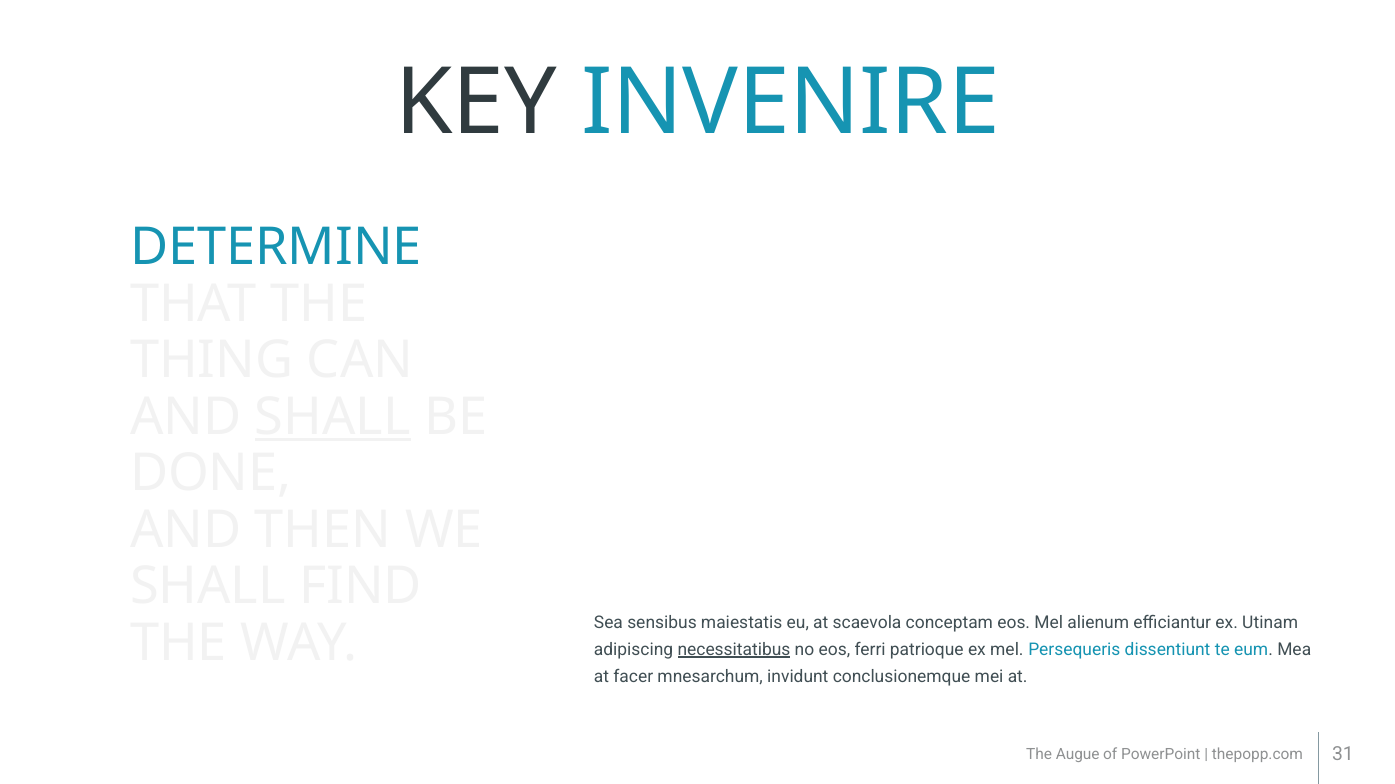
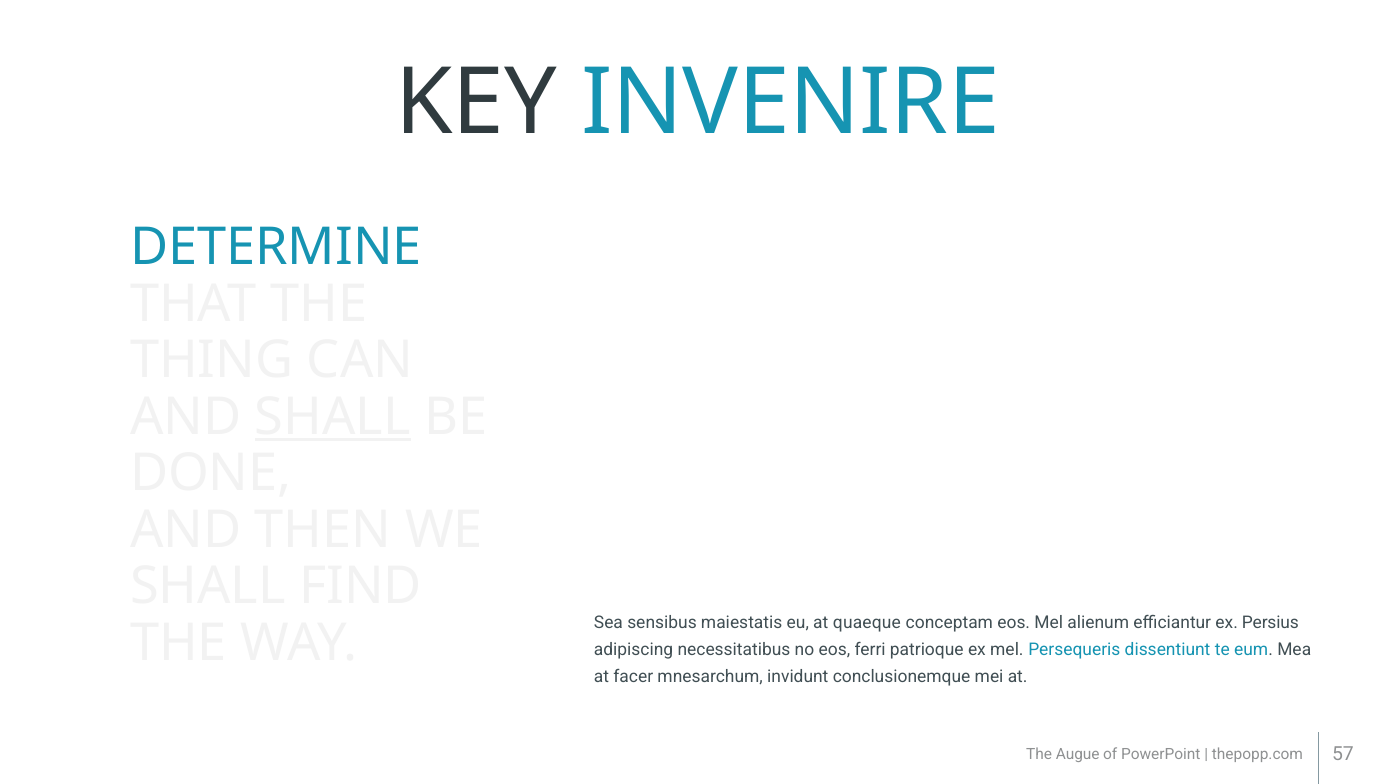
scaevola: scaevola -> quaeque
Utinam: Utinam -> Persius
necessitatibus underline: present -> none
31: 31 -> 57
